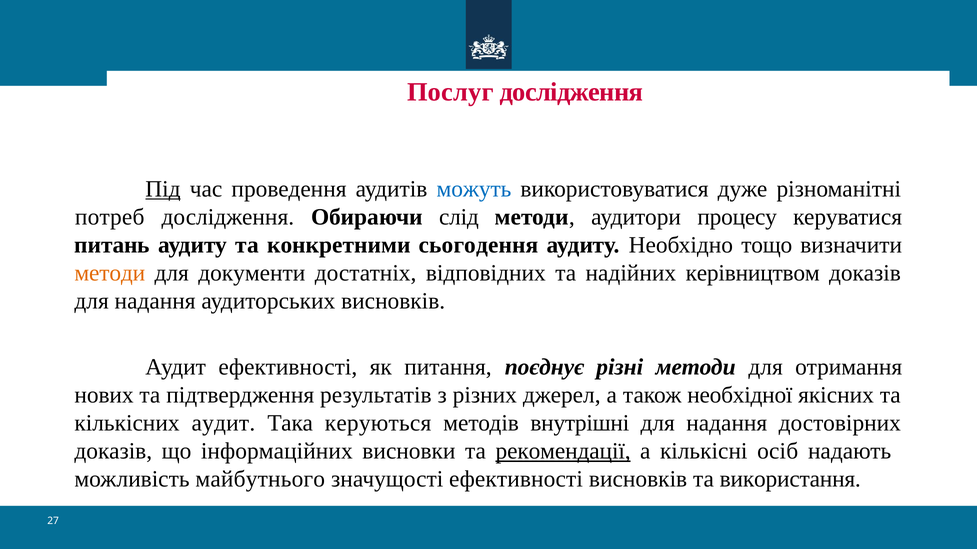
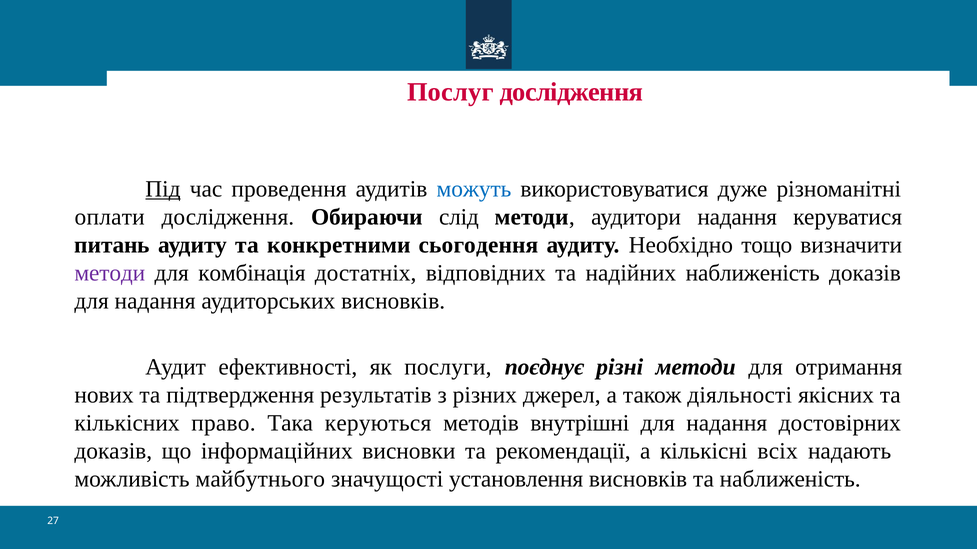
потреб: потреб -> оплати
аудитори процесу: процесу -> надання
методи at (110, 273) colour: orange -> purple
документи: документи -> комбінація
надійних керівництвом: керівництвом -> наближеність
питання: питання -> послуги
необхідної: необхідної -> діяльності
кількісних аудит: аудит -> право
рекомендації underline: present -> none
осіб: осіб -> всіх
значущості ефективності: ефективності -> установлення
та використання: використання -> наближеність
